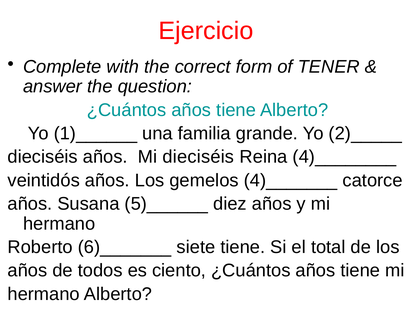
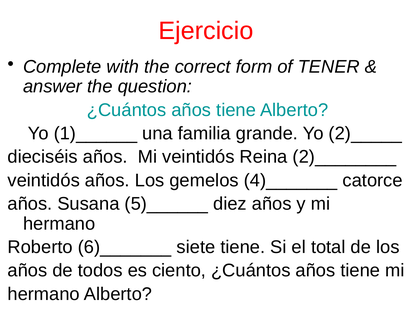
Mi dieciséis: dieciséis -> veintidós
4)________: 4)________ -> 2)________
